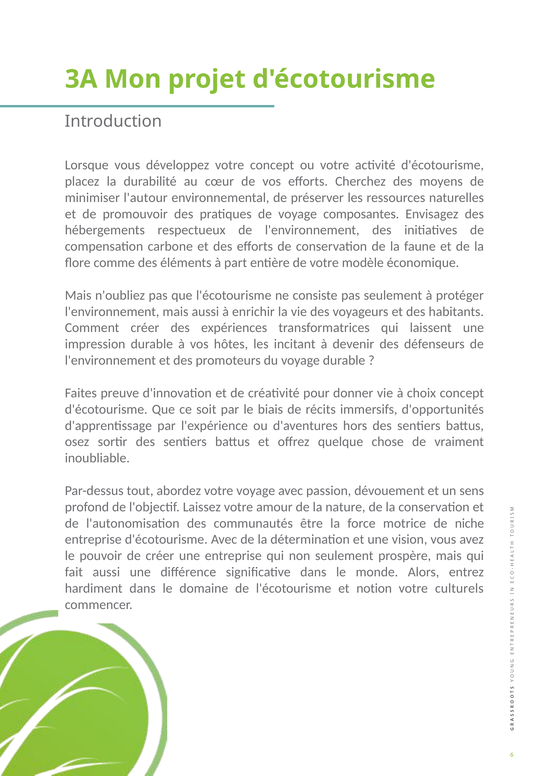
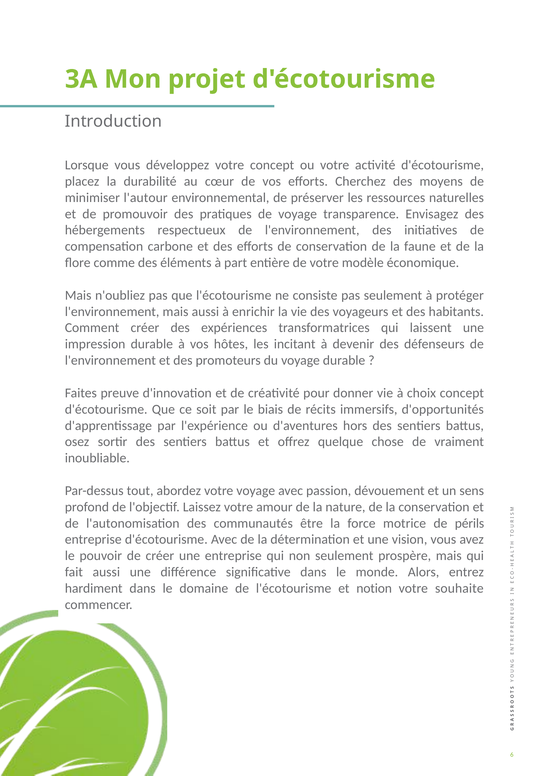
composantes: composantes -> transparence
niche: niche -> périls
culturels: culturels -> souhaite
